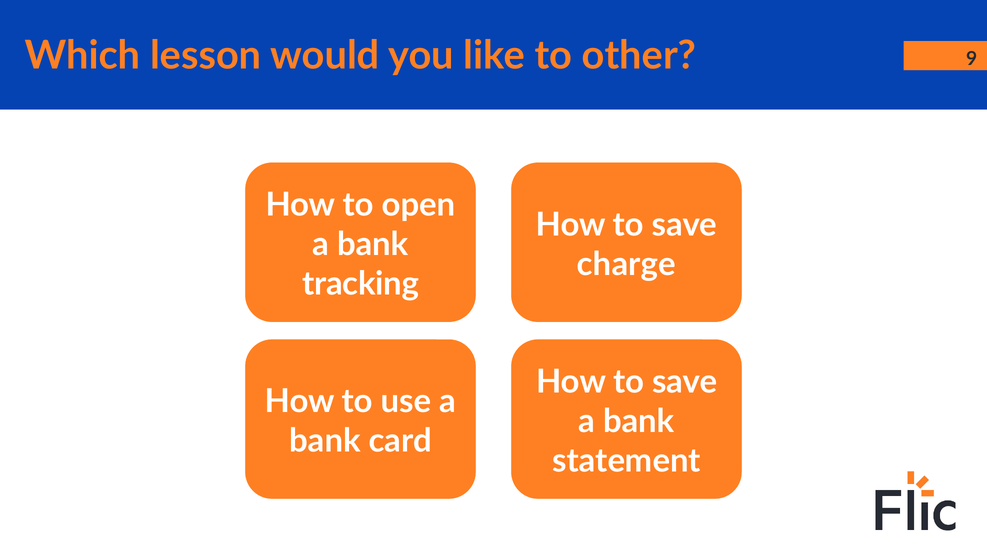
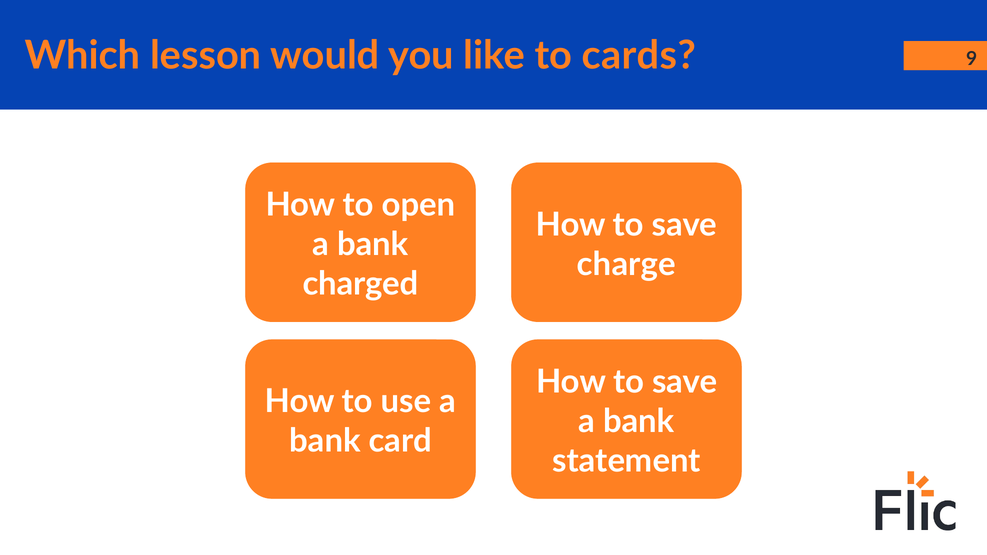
other: other -> cards
tracking: tracking -> charged
